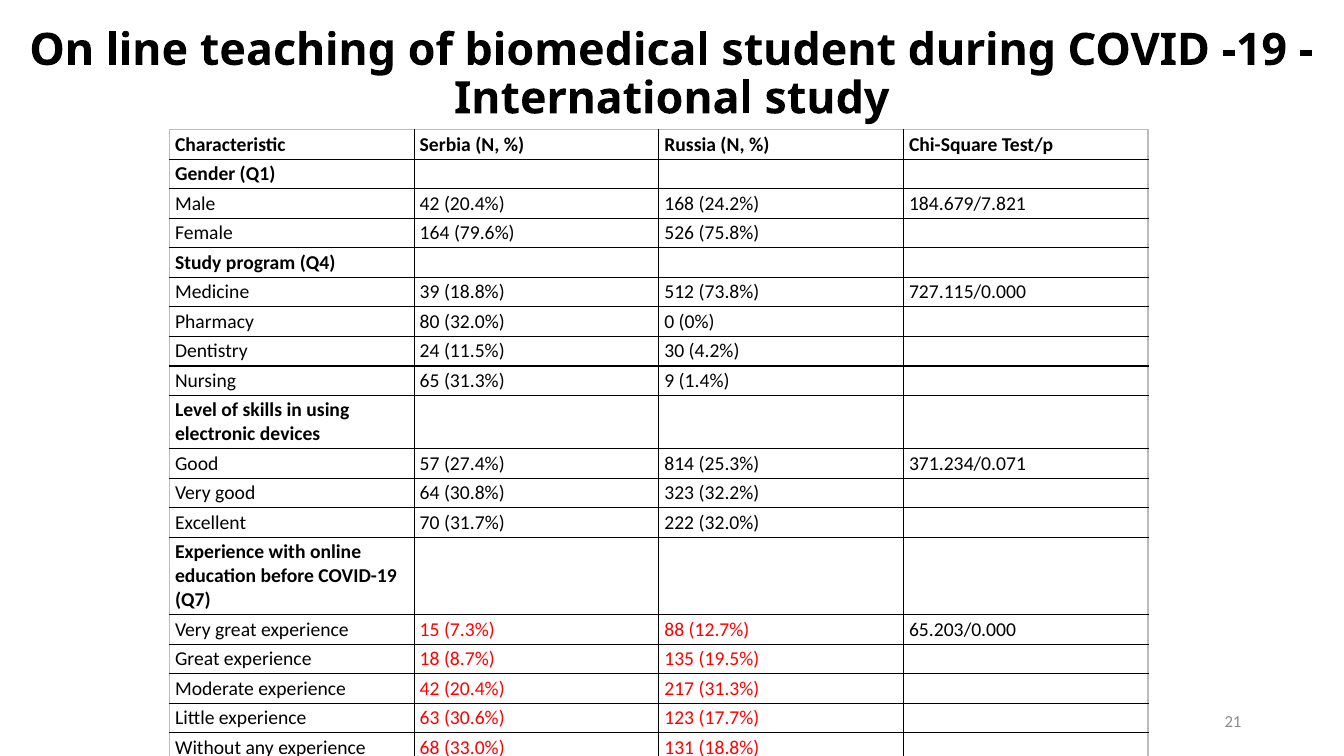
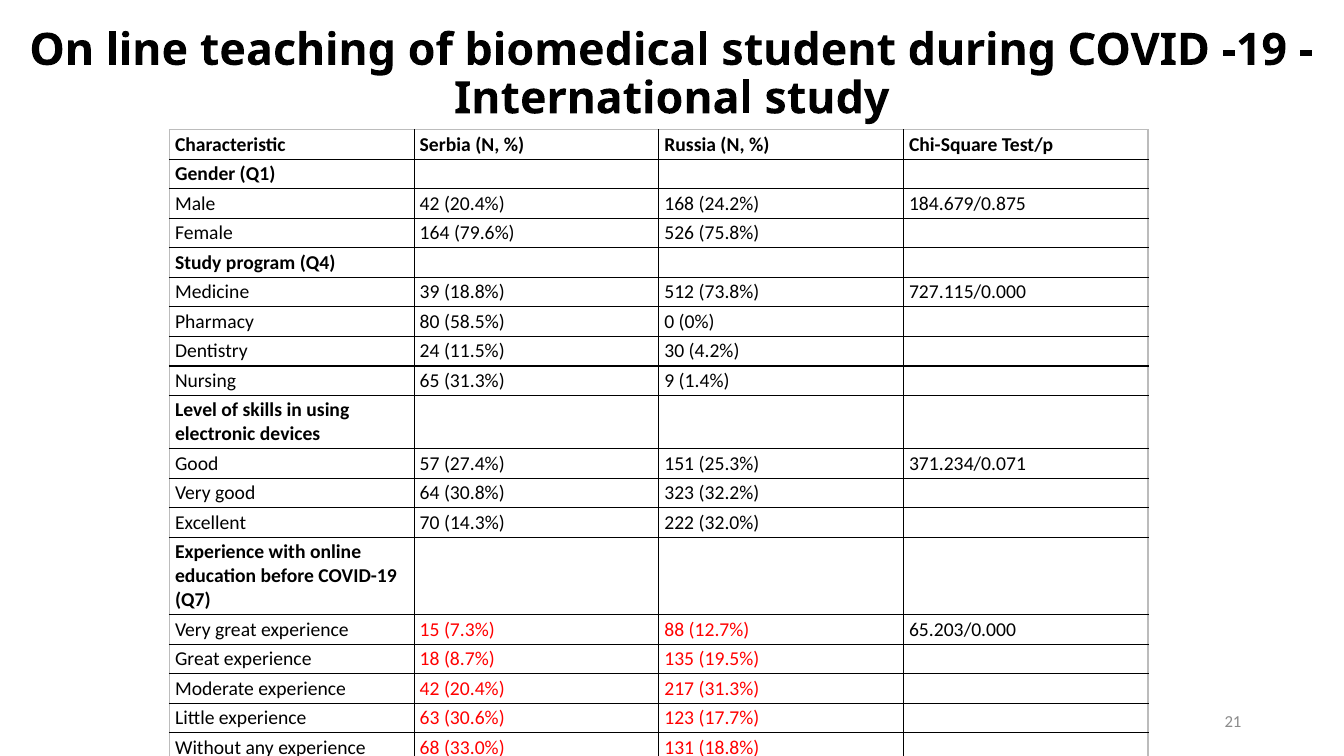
184.679/7.821: 184.679/7.821 -> 184.679/0.875
80 32.0%: 32.0% -> 58.5%
814: 814 -> 151
31.7%: 31.7% -> 14.3%
